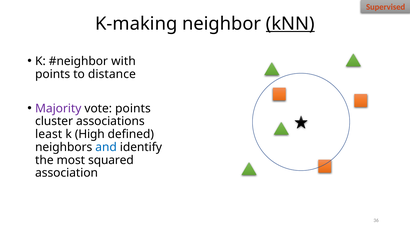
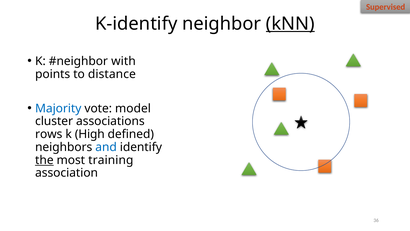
K-making: K-making -> K-identify
Majority colour: purple -> blue
vote points: points -> model
least: least -> rows
the underline: none -> present
squared: squared -> training
